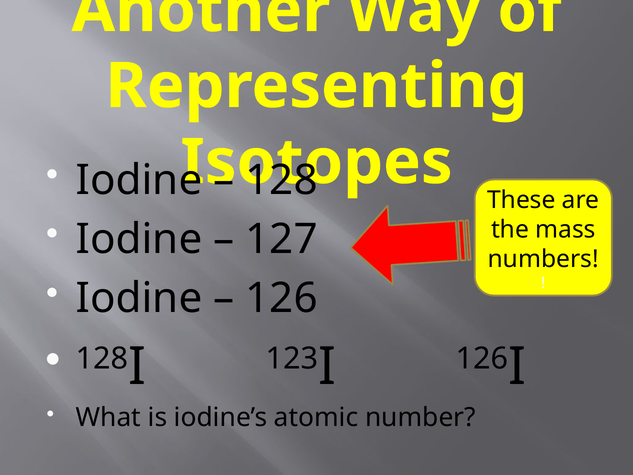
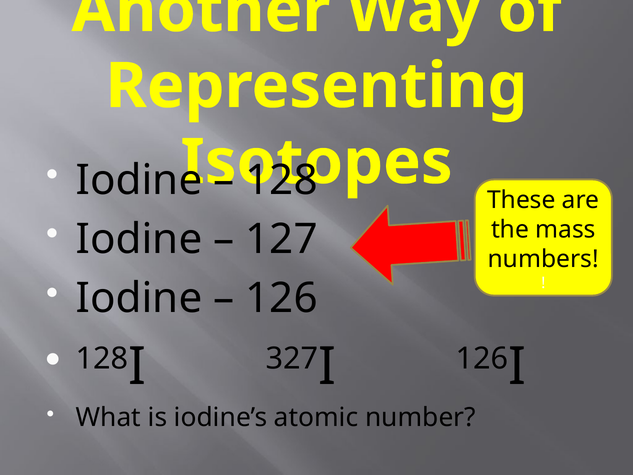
123: 123 -> 327
